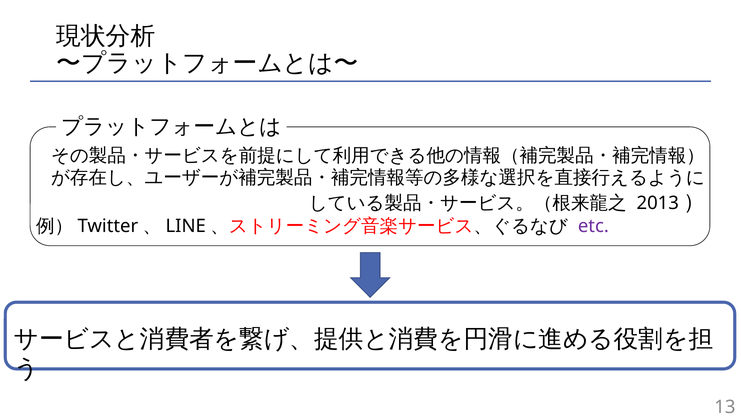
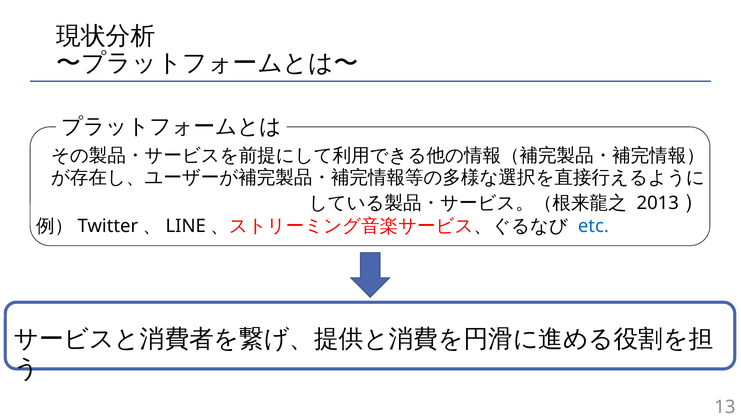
etc colour: purple -> blue
